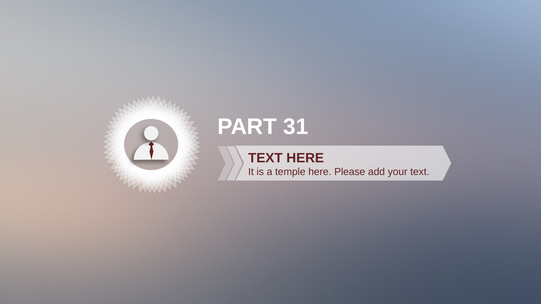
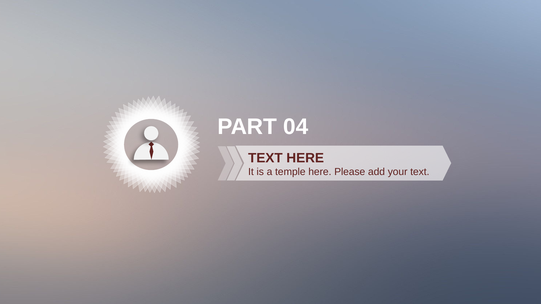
31: 31 -> 04
